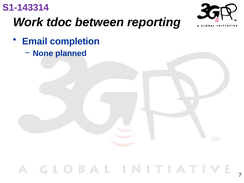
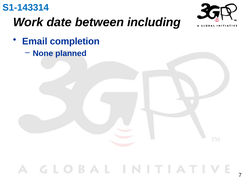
S1-143314 colour: purple -> blue
tdoc: tdoc -> date
reporting: reporting -> including
